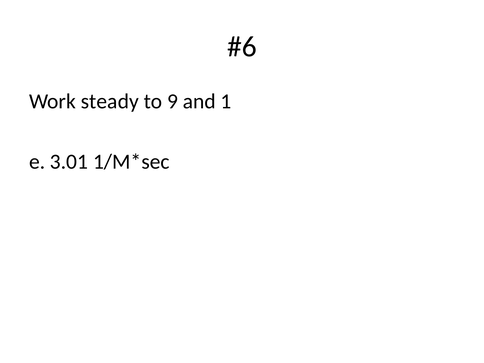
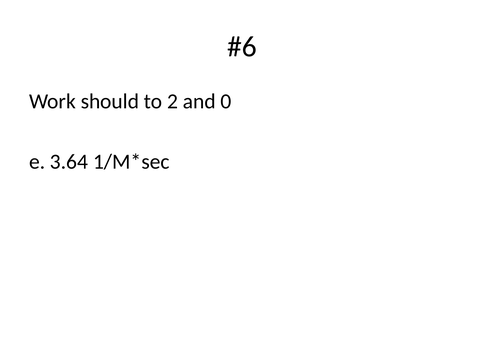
steady: steady -> should
9: 9 -> 2
1: 1 -> 0
3.01: 3.01 -> 3.64
